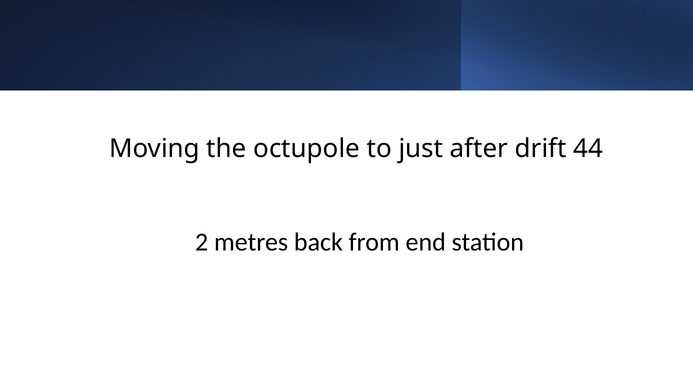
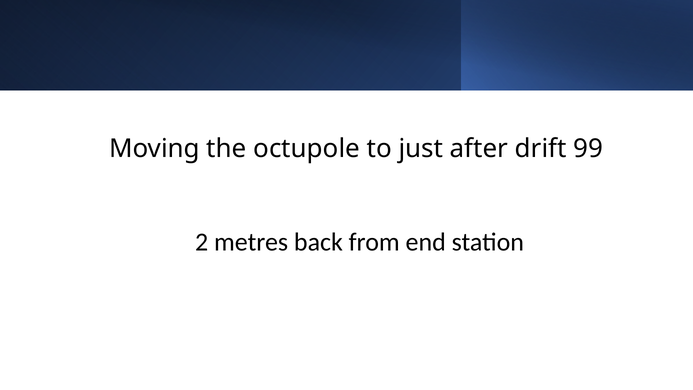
44: 44 -> 99
